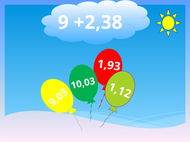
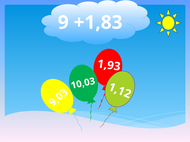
+2,38: +2,38 -> +1,83
